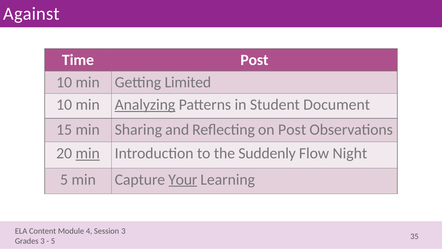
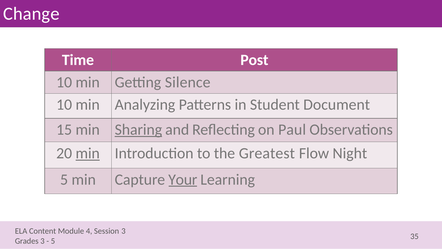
Against: Against -> Change
Limited: Limited -> Silence
Analyzing underline: present -> none
Sharing underline: none -> present
on Post: Post -> Paul
Suddenly: Suddenly -> Greatest
